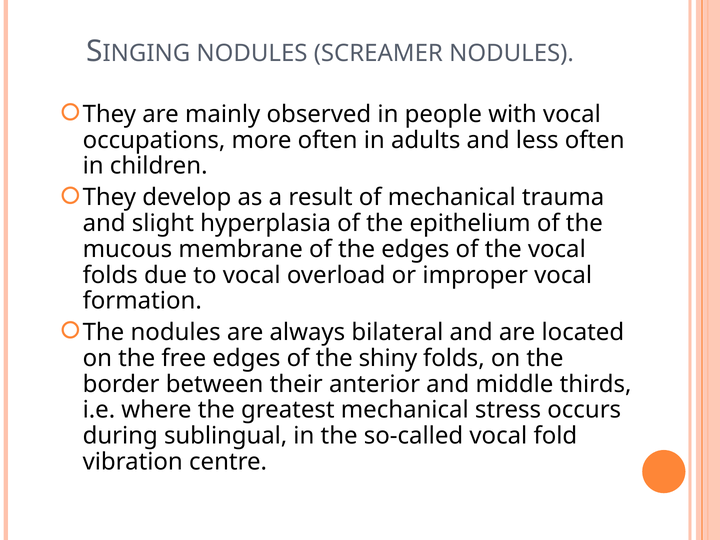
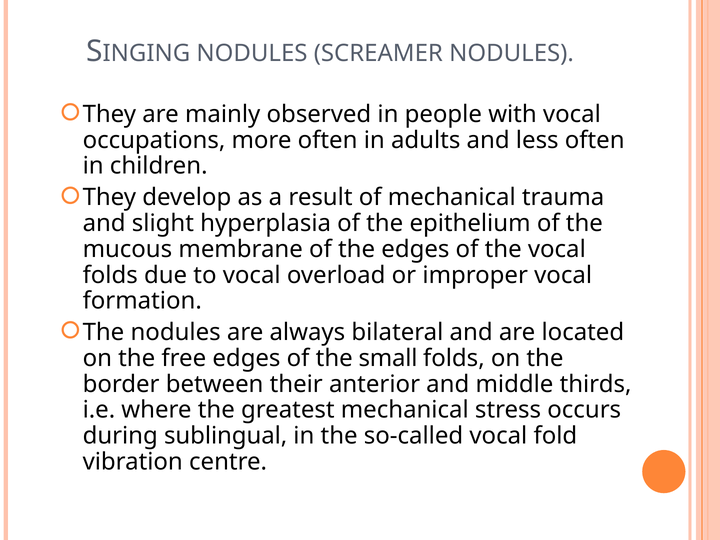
shiny: shiny -> small
